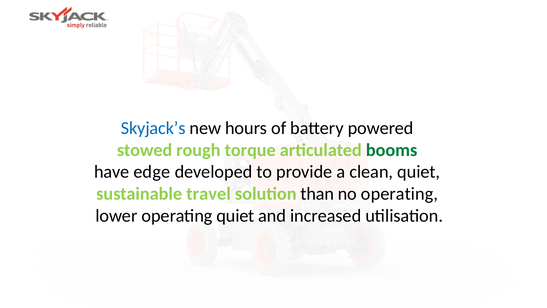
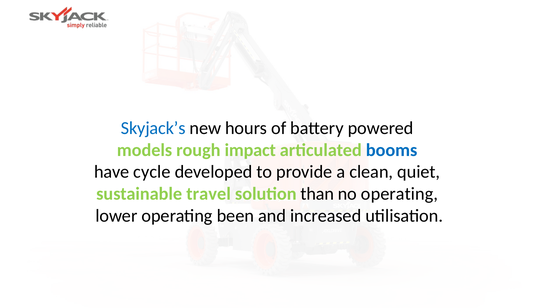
stowed: stowed -> models
torque: torque -> impact
booms colour: green -> blue
edge: edge -> cycle
operating quiet: quiet -> been
